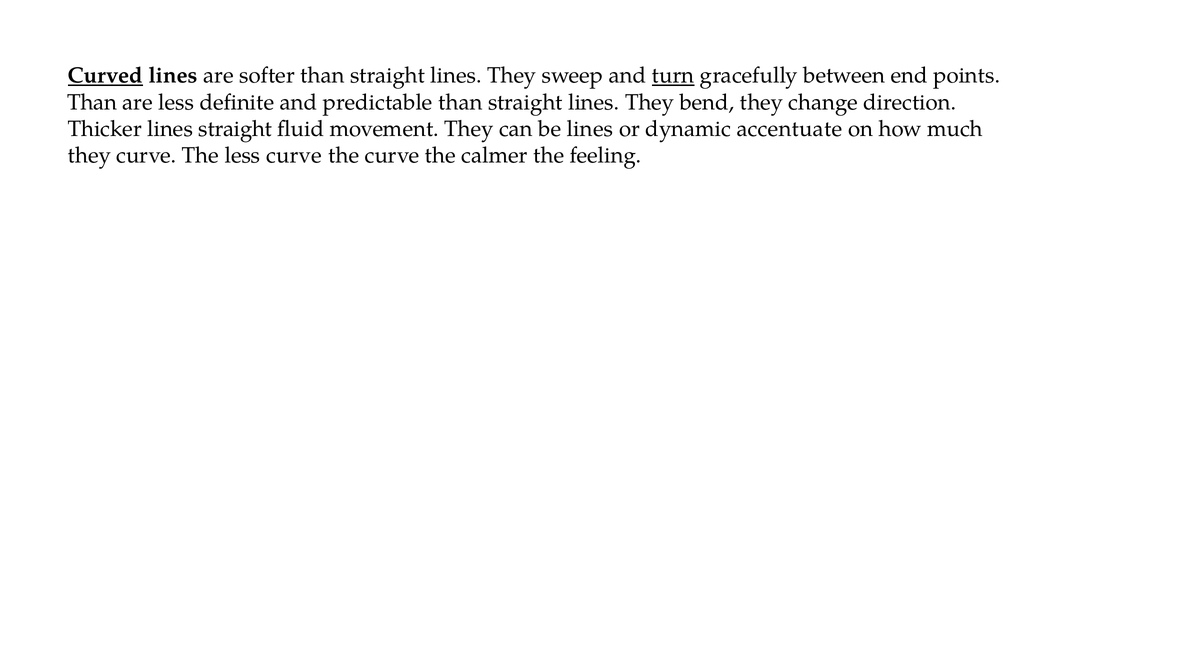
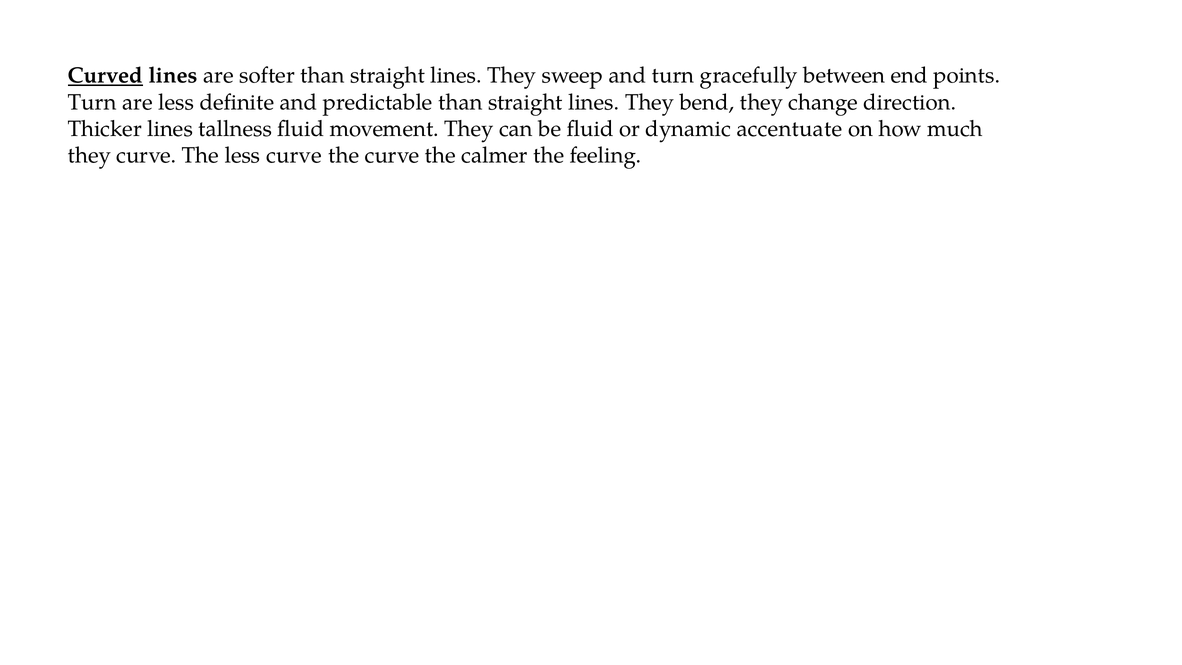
turn at (673, 76) underline: present -> none
Than at (92, 102): Than -> Turn
lines straight: straight -> tallness
be lines: lines -> fluid
